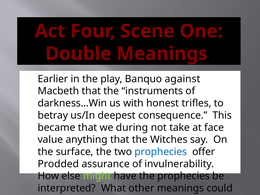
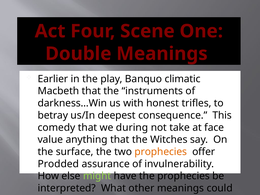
against: against -> climatic
became: became -> comedy
prophecies at (161, 152) colour: blue -> orange
